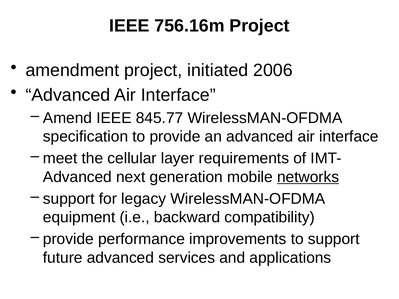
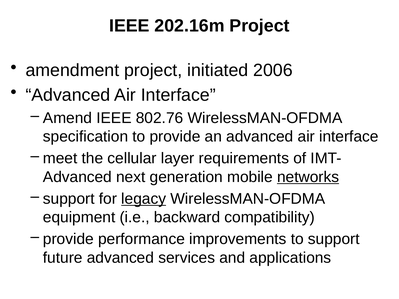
756.16m: 756.16m -> 202.16m
845.77: 845.77 -> 802.76
legacy underline: none -> present
